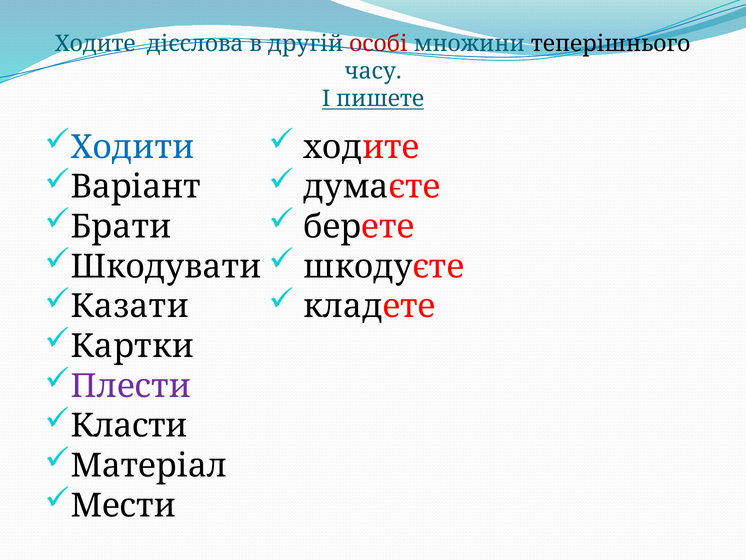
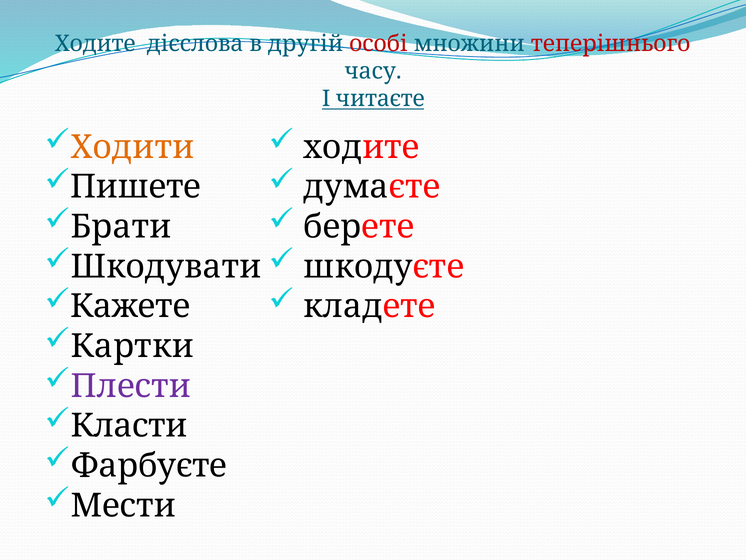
теперішнього colour: black -> red
пишете: пишете -> читаєте
Ходити colour: blue -> orange
Варіант: Варіант -> Пишете
Казати: Казати -> Кажете
Матеріал: Матеріал -> Фарбуєте
